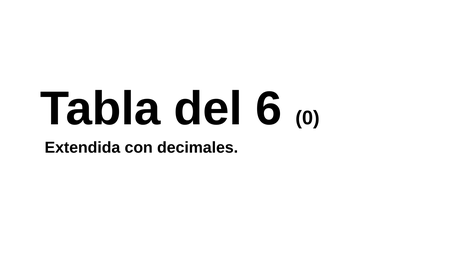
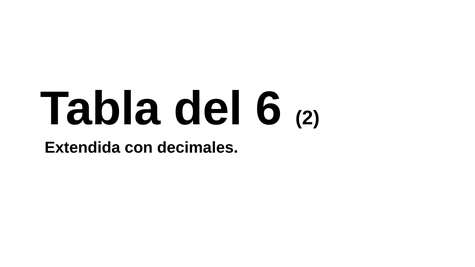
0: 0 -> 2
